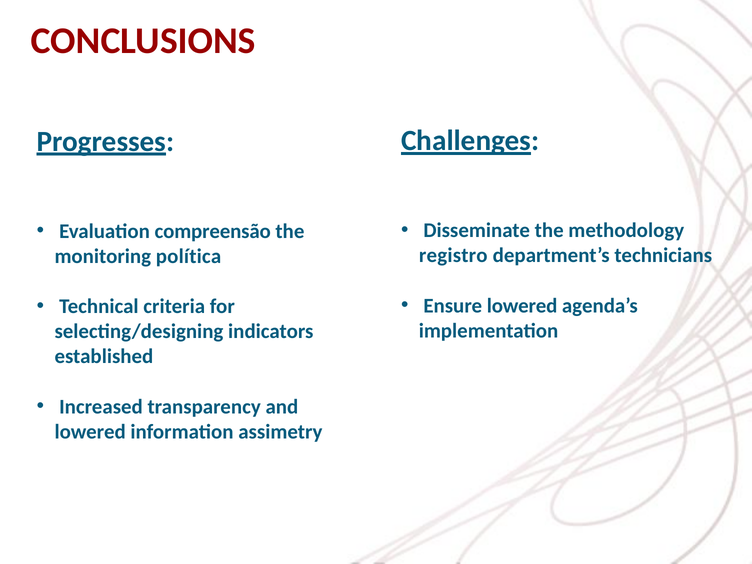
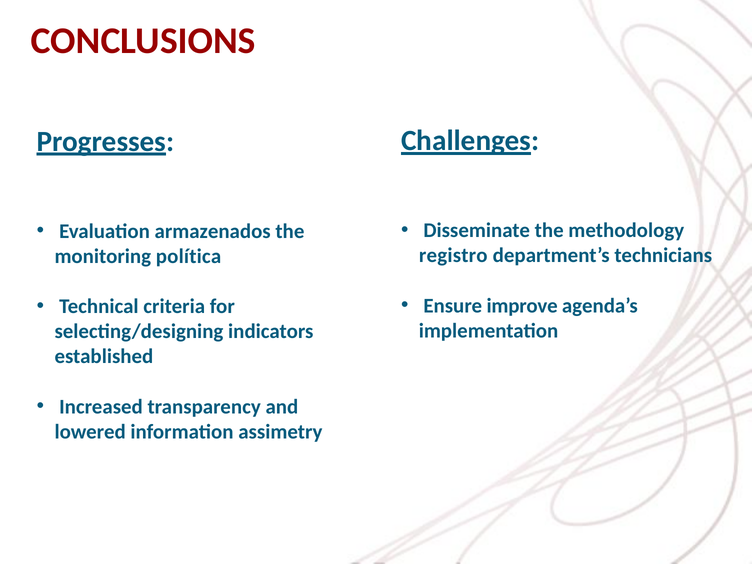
compreensão: compreensão -> armazenados
Ensure lowered: lowered -> improve
